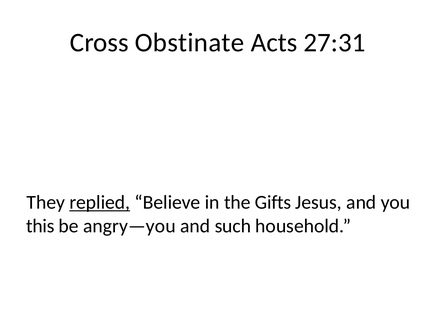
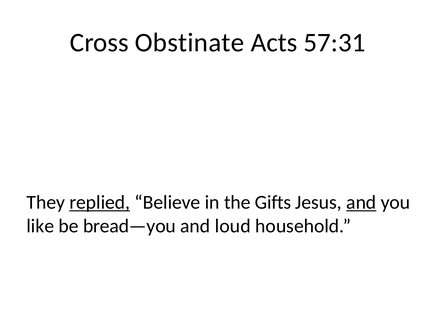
27:31: 27:31 -> 57:31
and at (361, 203) underline: none -> present
this: this -> like
angry—you: angry—you -> bread—you
such: such -> loud
